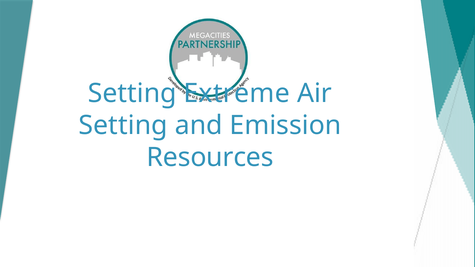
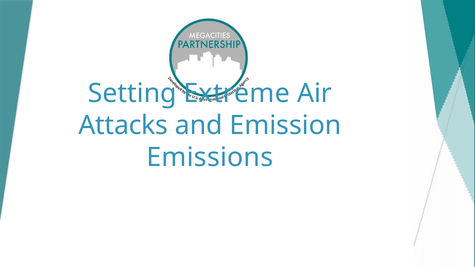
Setting at (123, 125): Setting -> Attacks
Resources: Resources -> Emissions
